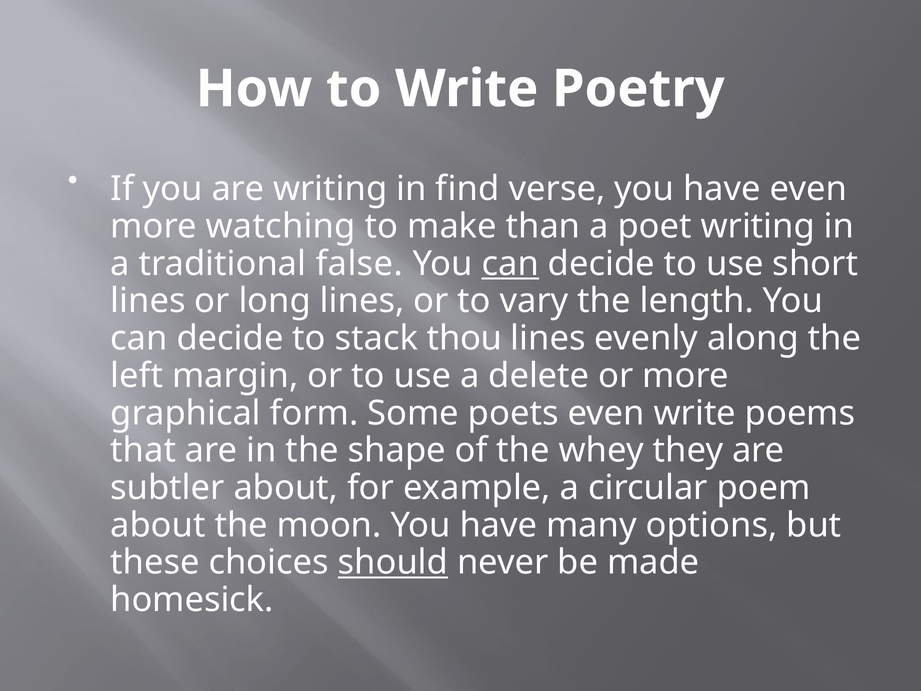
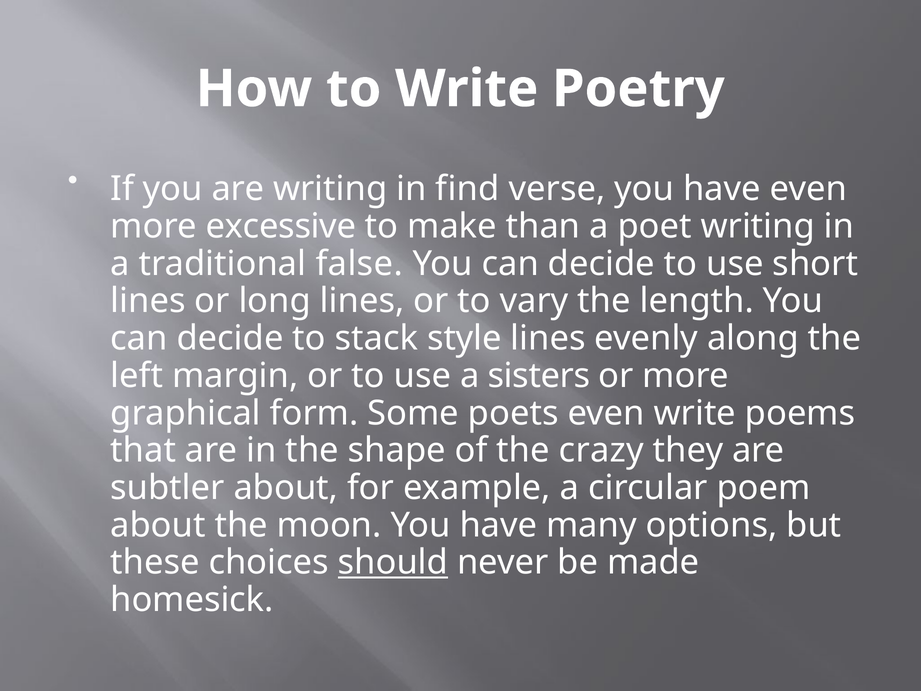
watching: watching -> excessive
can at (510, 264) underline: present -> none
thou: thou -> style
delete: delete -> sisters
whey: whey -> crazy
